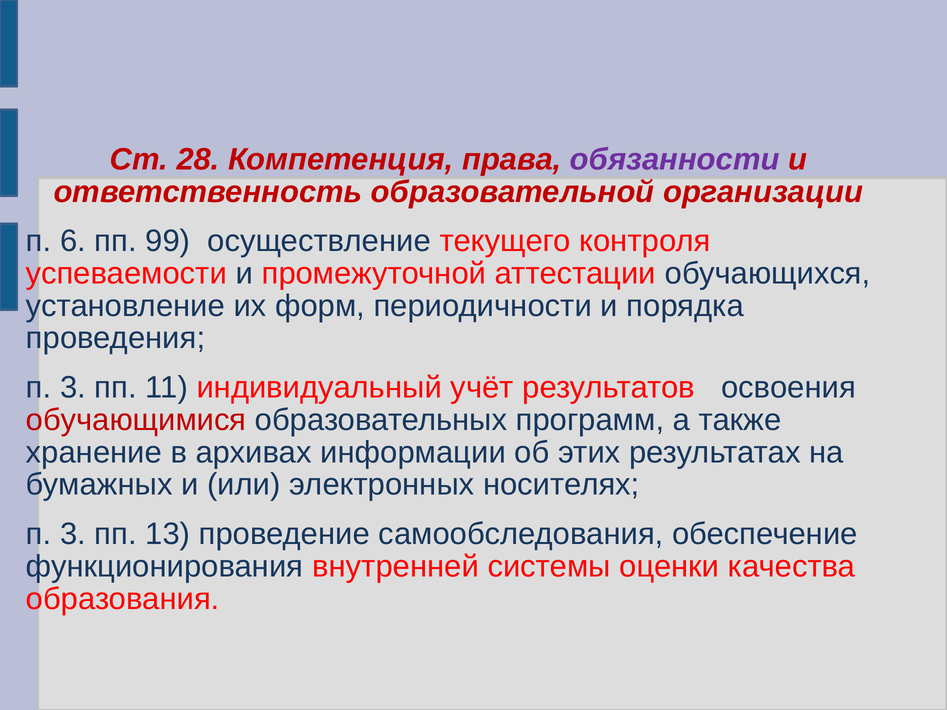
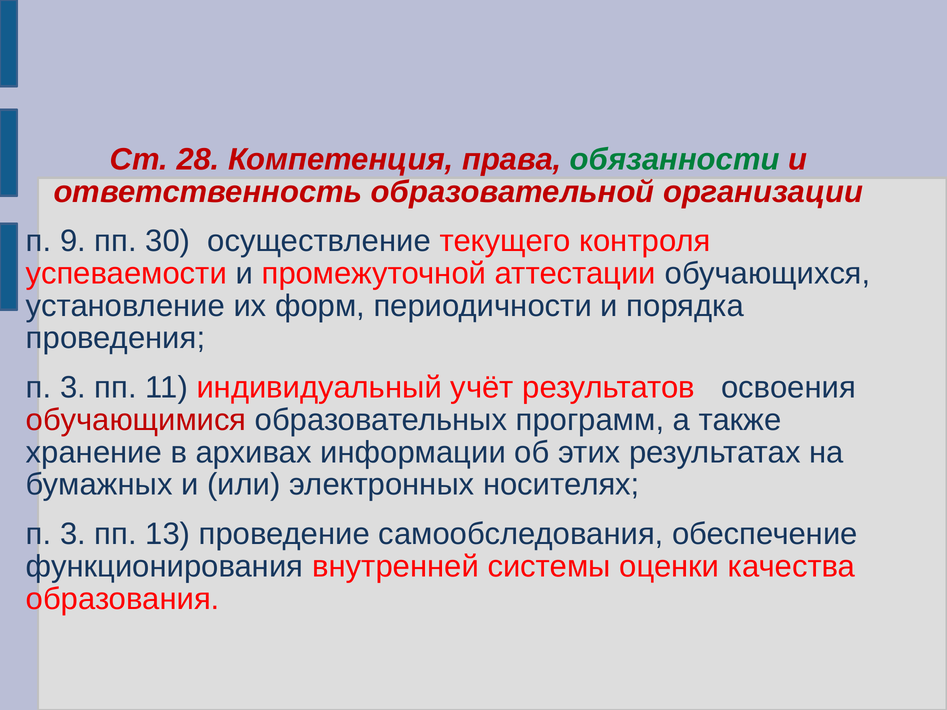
обязанности colour: purple -> green
6: 6 -> 9
99: 99 -> 30
